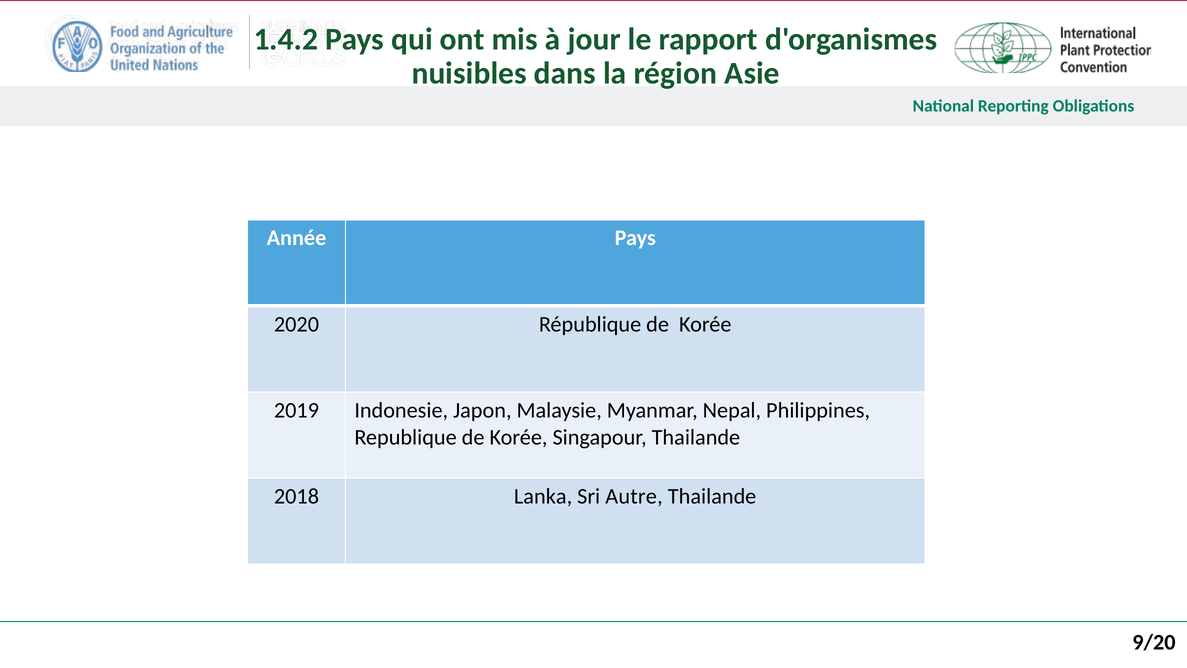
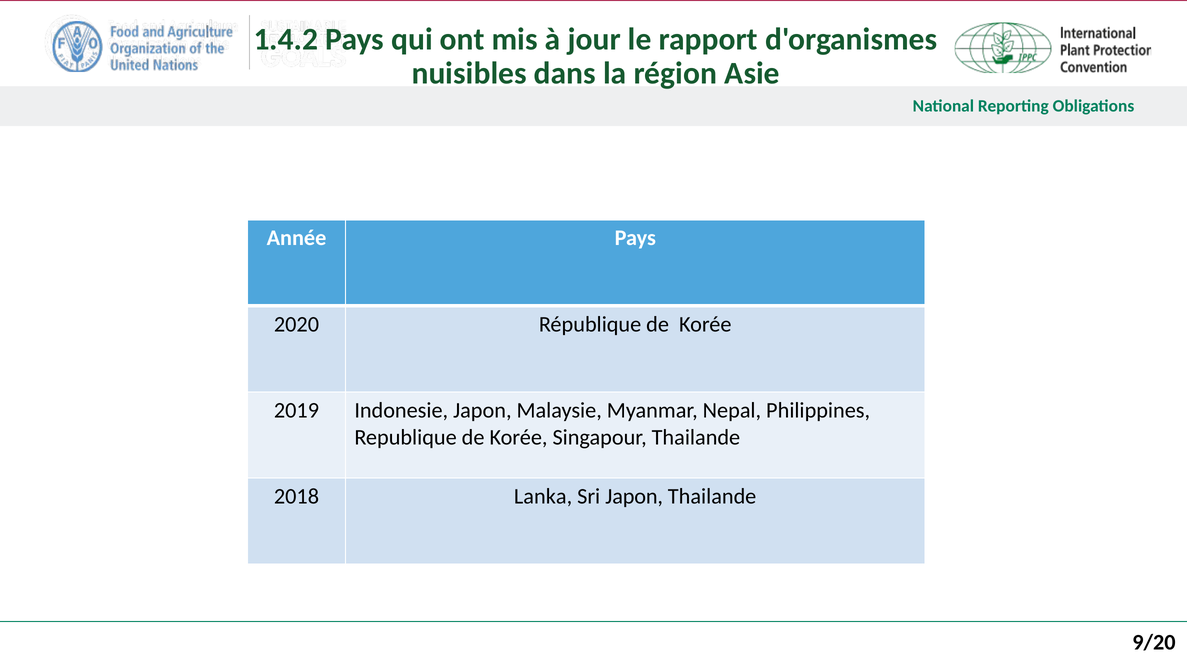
Sri Autre: Autre -> Japon
